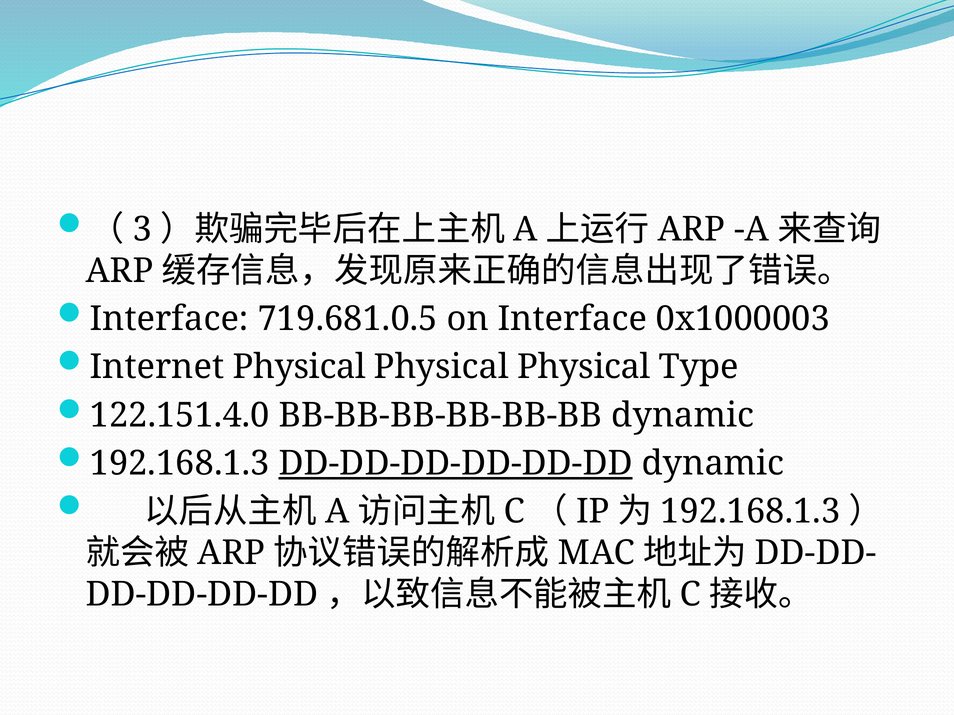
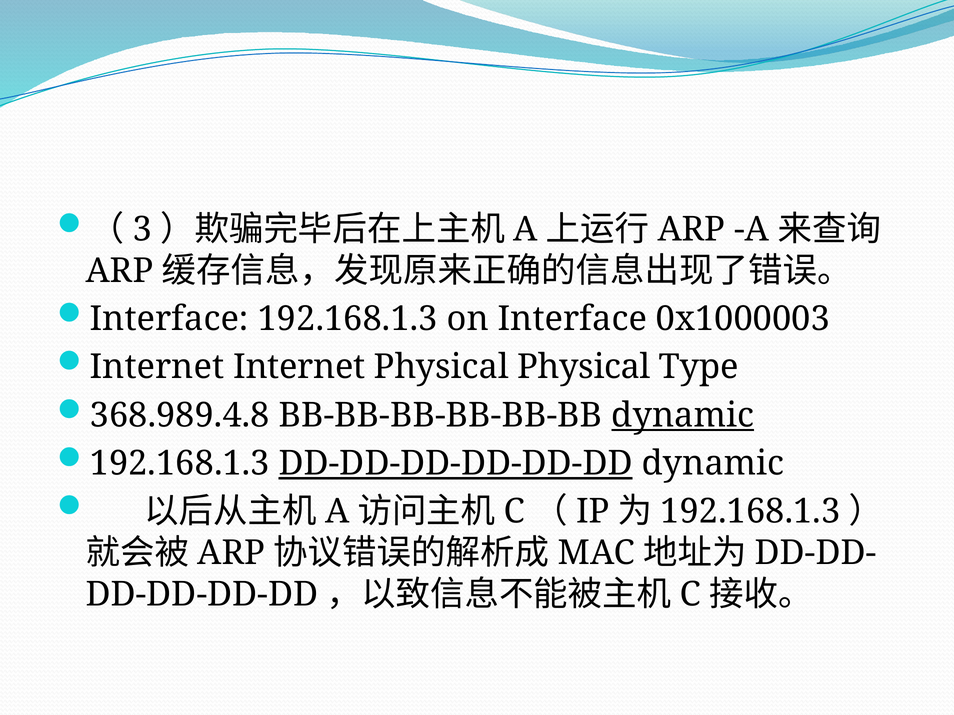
Interface 719.681.0.5: 719.681.0.5 -> 192.168.1.3
Internet Physical: Physical -> Internet
122.151.4.0: 122.151.4.0 -> 368.989.4.8
dynamic at (683, 416) underline: none -> present
